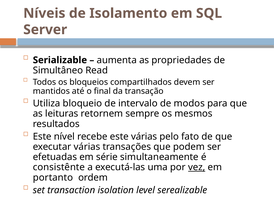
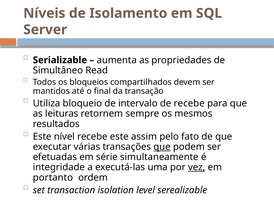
de modos: modos -> recebe
este várias: várias -> assim
que at (162, 147) underline: none -> present
consistênte: consistênte -> integridade
